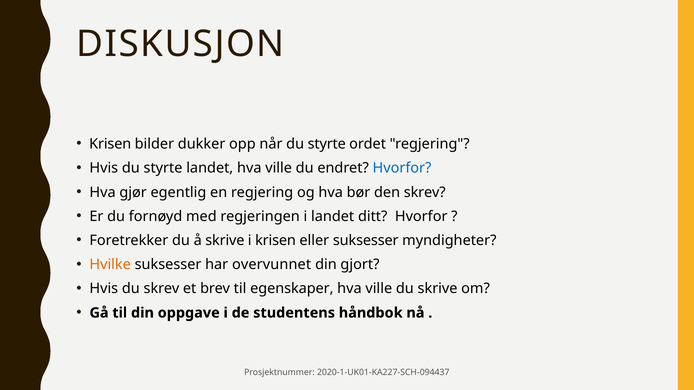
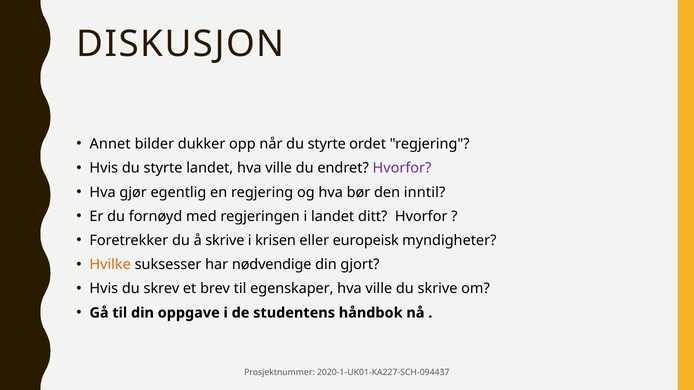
Krisen at (110, 144): Krisen -> Annet
Hvorfor at (402, 168) colour: blue -> purple
den skrev: skrev -> inntil
eller suksesser: suksesser -> europeisk
overvunnet: overvunnet -> nødvendige
